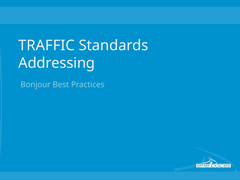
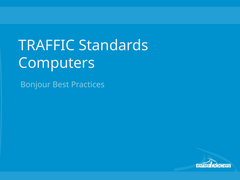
Addressing: Addressing -> Computers
